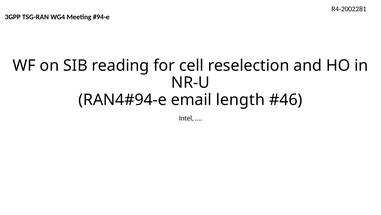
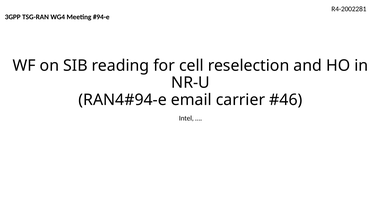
length: length -> carrier
